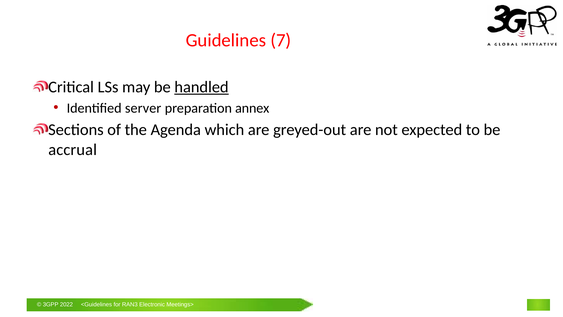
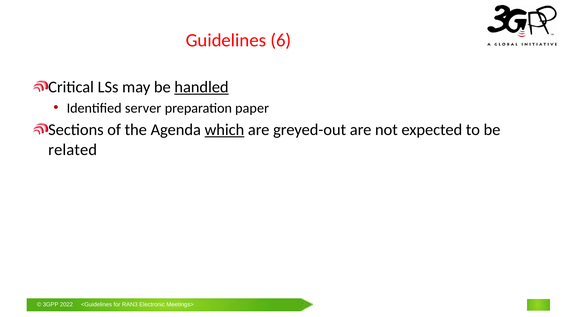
7: 7 -> 6
annex: annex -> paper
which underline: none -> present
accrual: accrual -> related
